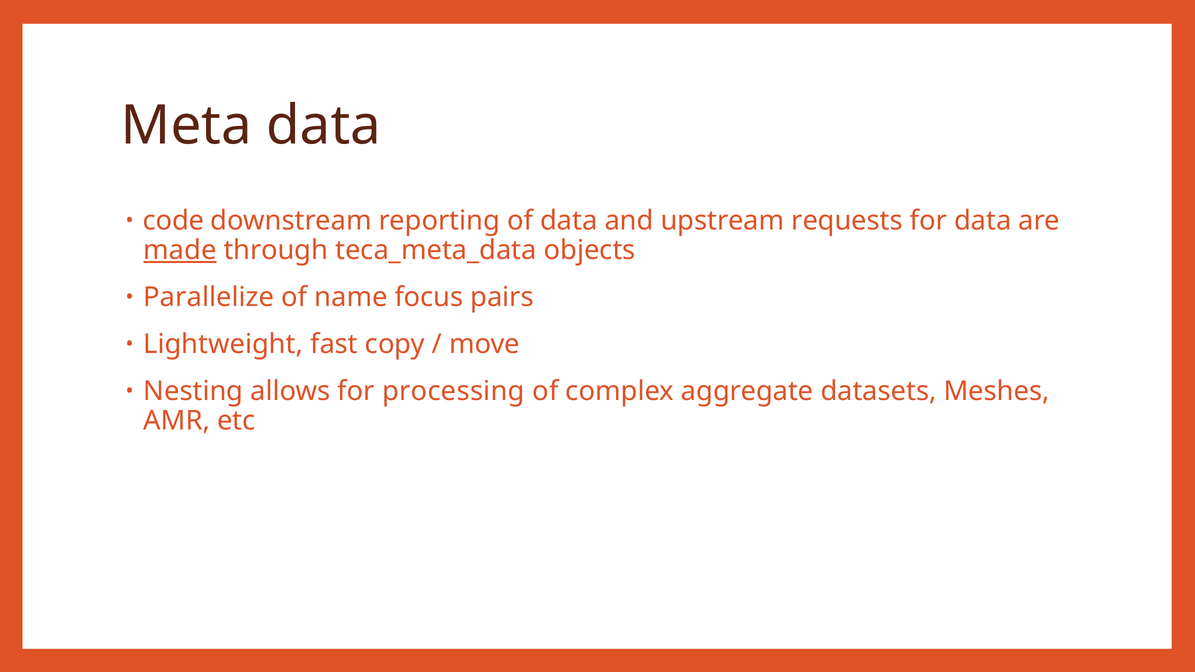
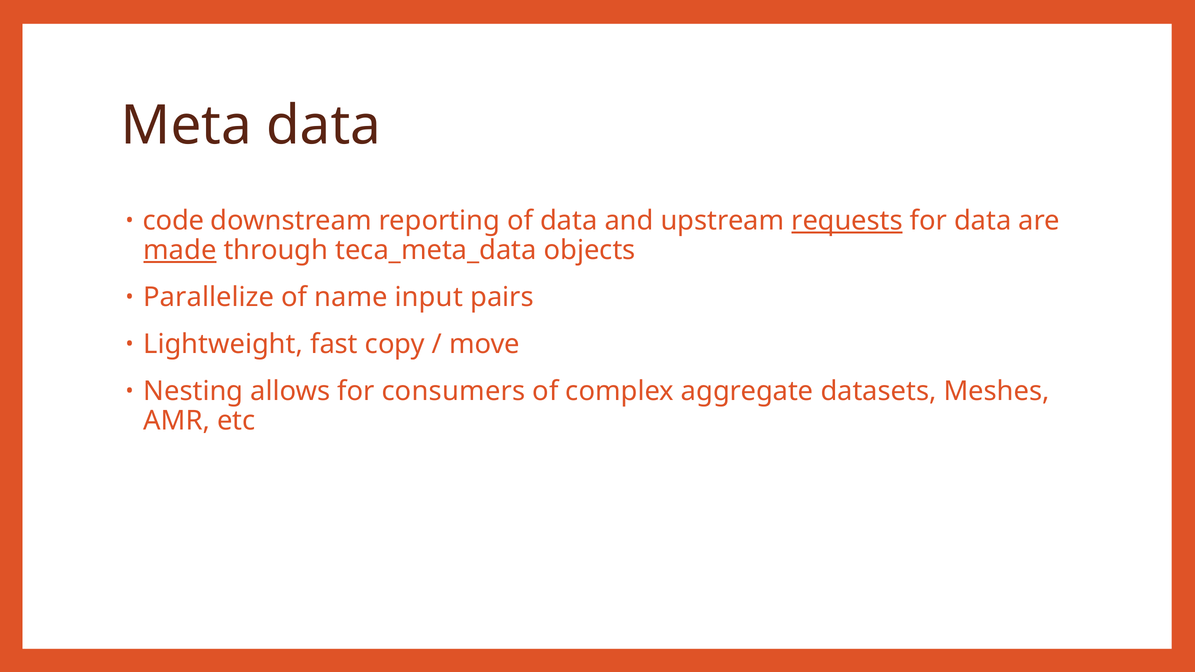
requests underline: none -> present
focus: focus -> input
processing: processing -> consumers
